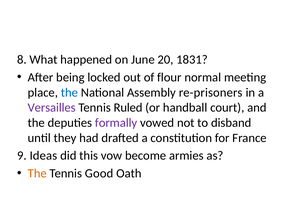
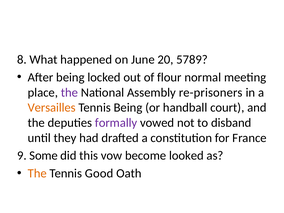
1831: 1831 -> 5789
the at (69, 92) colour: blue -> purple
Versailles colour: purple -> orange
Tennis Ruled: Ruled -> Being
Ideas: Ideas -> Some
armies: armies -> looked
